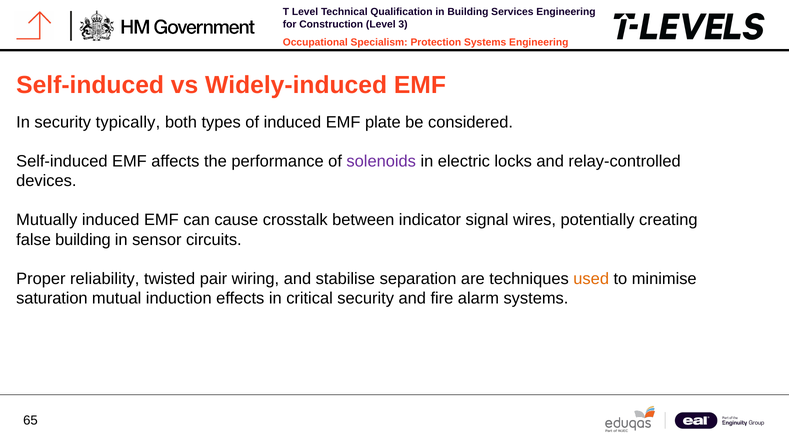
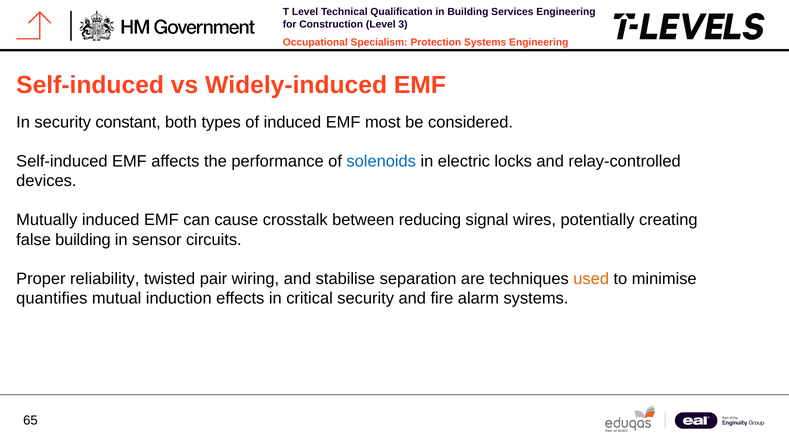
typically: typically -> constant
plate: plate -> most
solenoids colour: purple -> blue
indicator: indicator -> reducing
saturation: saturation -> quantifies
